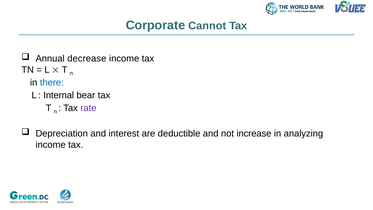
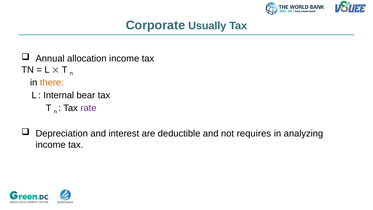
Cannot: Cannot -> Usually
decrease: decrease -> allocation
there colour: blue -> orange
increase: increase -> requires
